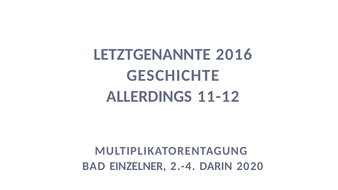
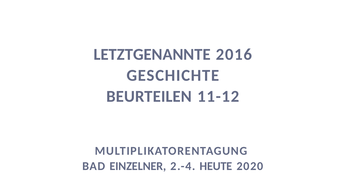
ALLERDINGS: ALLERDINGS -> BEURTEILEN
DARIN: DARIN -> HEUTE
